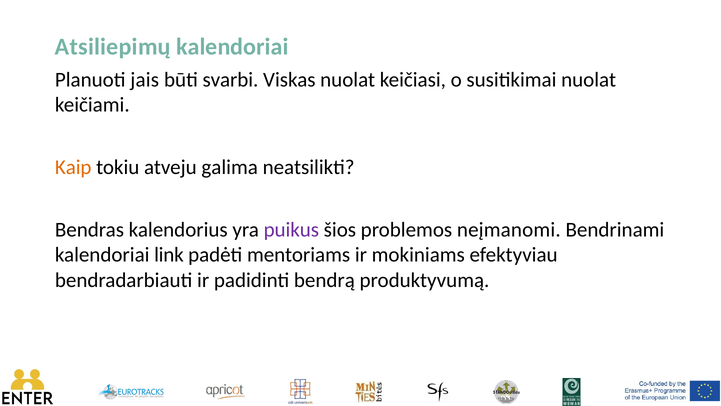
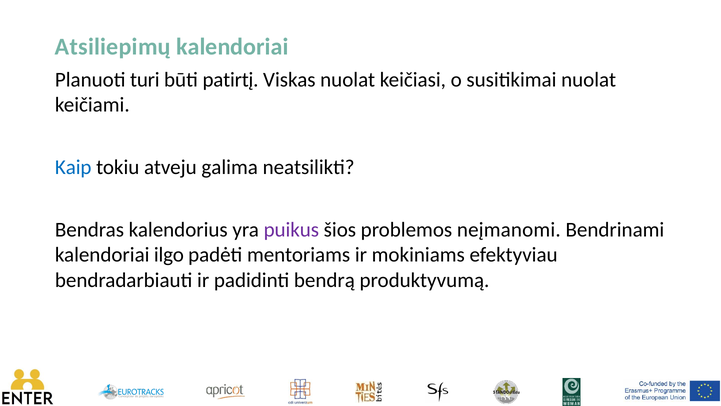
jais: jais -> turi
svarbi: svarbi -> patirtį
Kaip colour: orange -> blue
link: link -> ilgo
